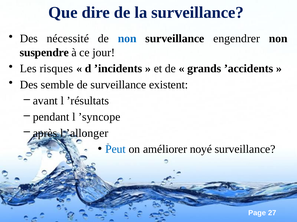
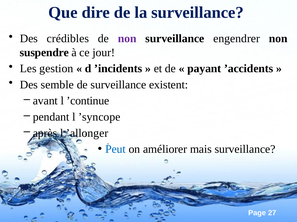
nécessité: nécessité -> crédibles
non at (127, 39) colour: blue -> purple
risques: risques -> gestion
grands: grands -> payant
’résultats: ’résultats -> ’continue
noyé: noyé -> mais
